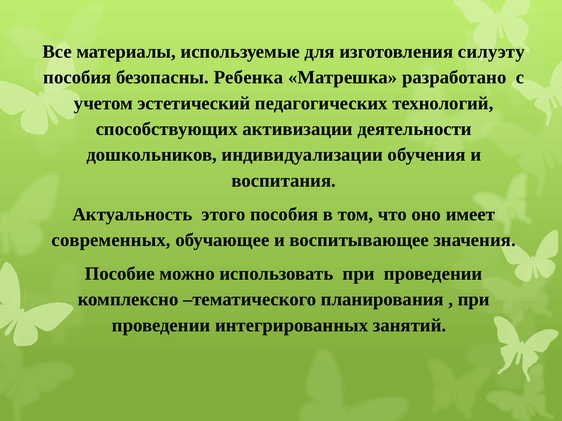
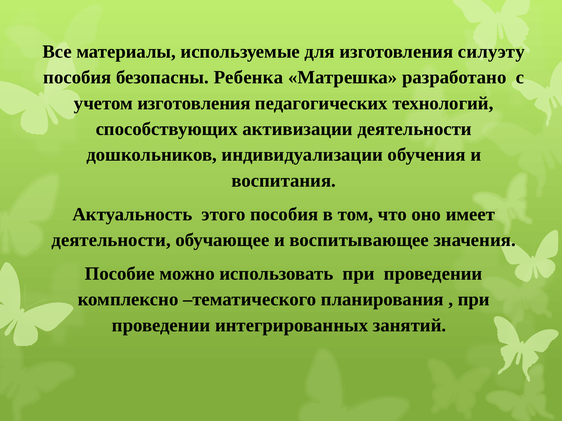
учетом эстетический: эстетический -> изготовления
современных at (111, 240): современных -> деятельности
